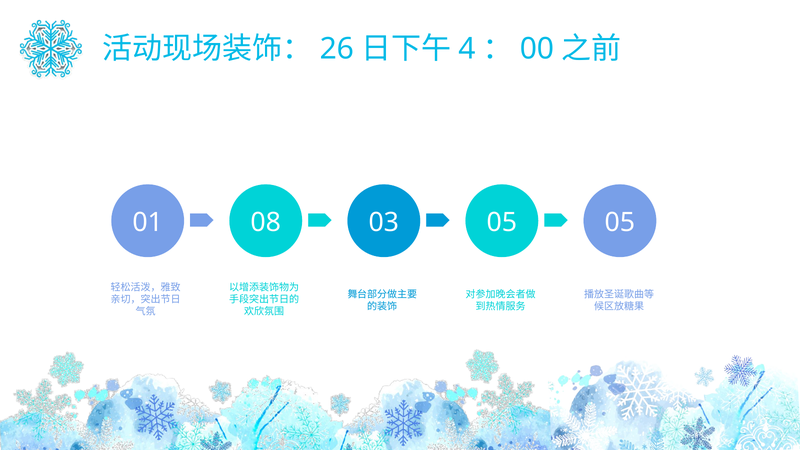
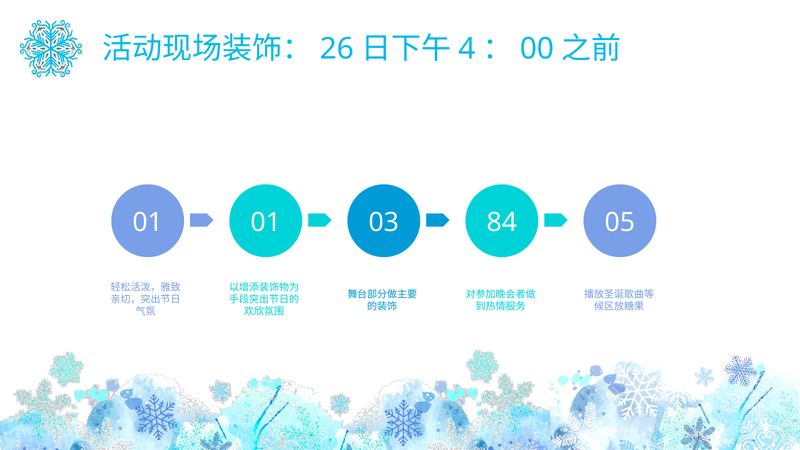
01 08: 08 -> 01
03 05: 05 -> 84
